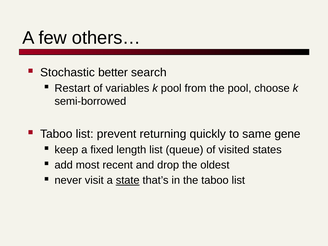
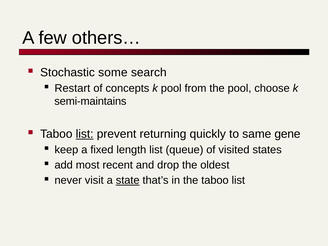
better: better -> some
variables: variables -> concepts
semi-borrowed: semi-borrowed -> semi-maintains
list at (85, 134) underline: none -> present
